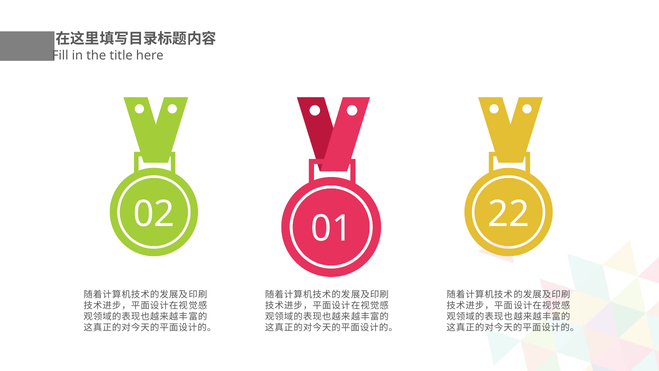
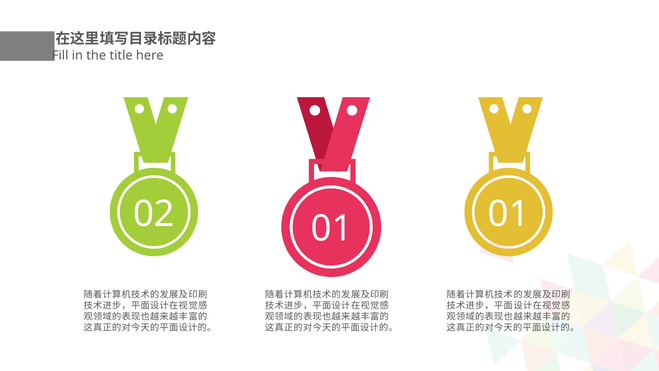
02 22: 22 -> 01
